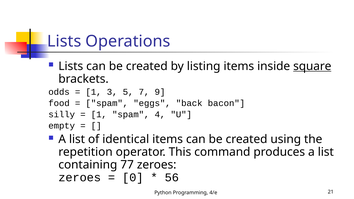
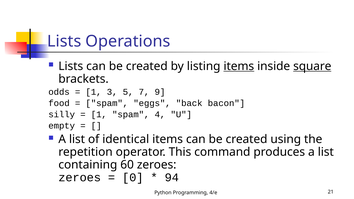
items at (239, 66) underline: none -> present
77: 77 -> 60
56: 56 -> 94
